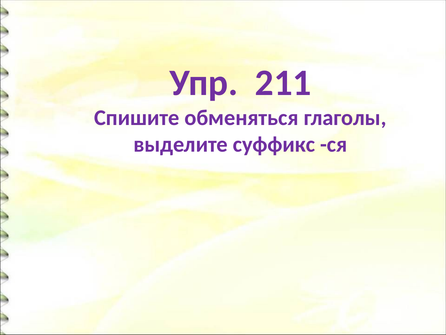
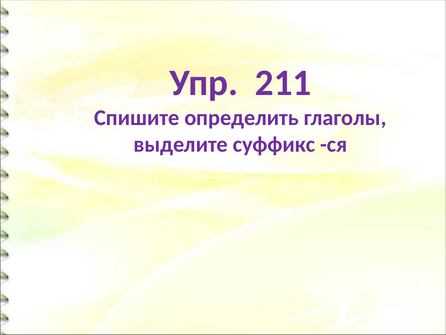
обменяться: обменяться -> определить
